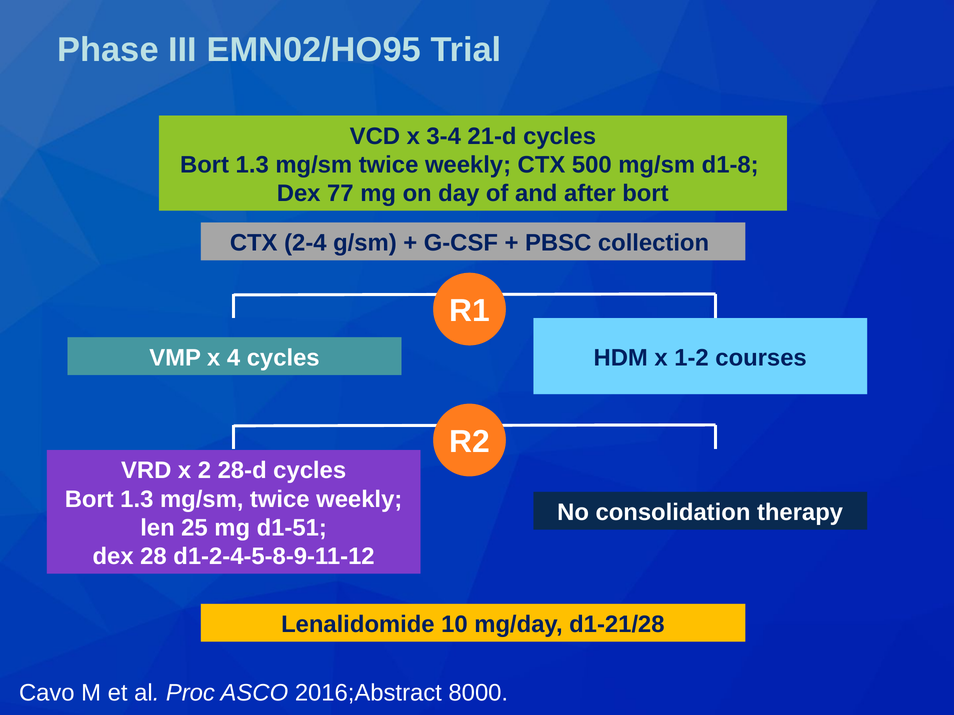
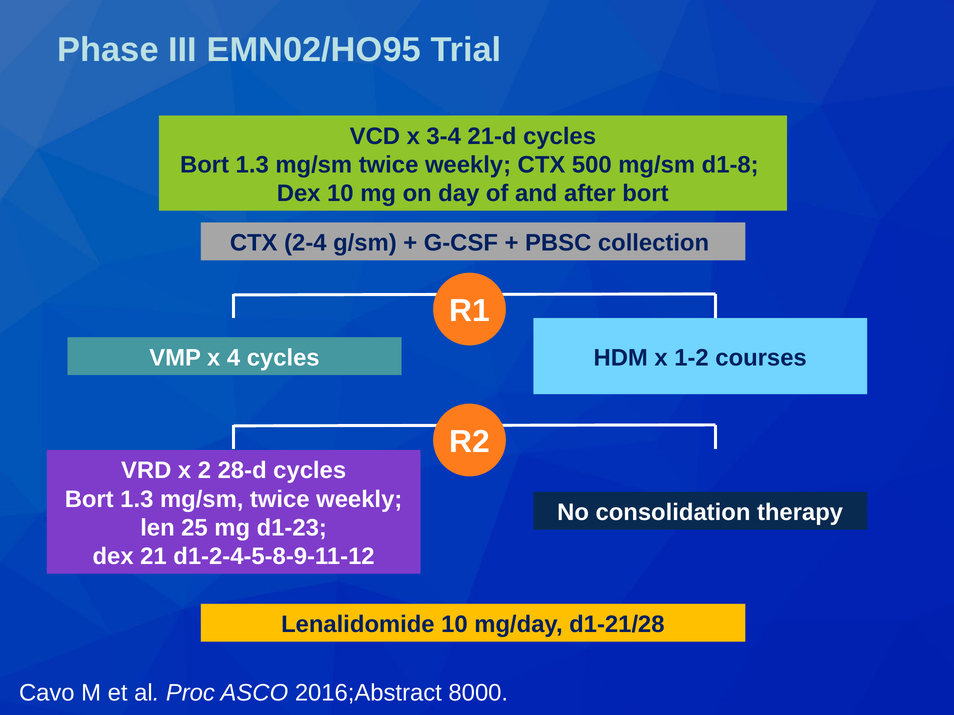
Dex 77: 77 -> 10
d1-51: d1-51 -> d1-23
28: 28 -> 21
